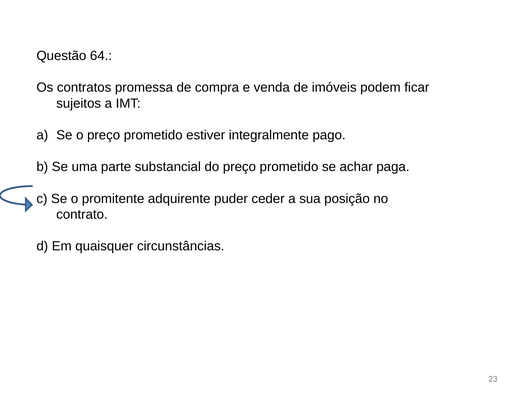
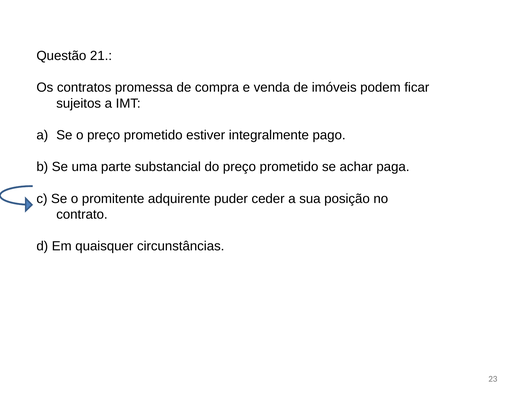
64: 64 -> 21
